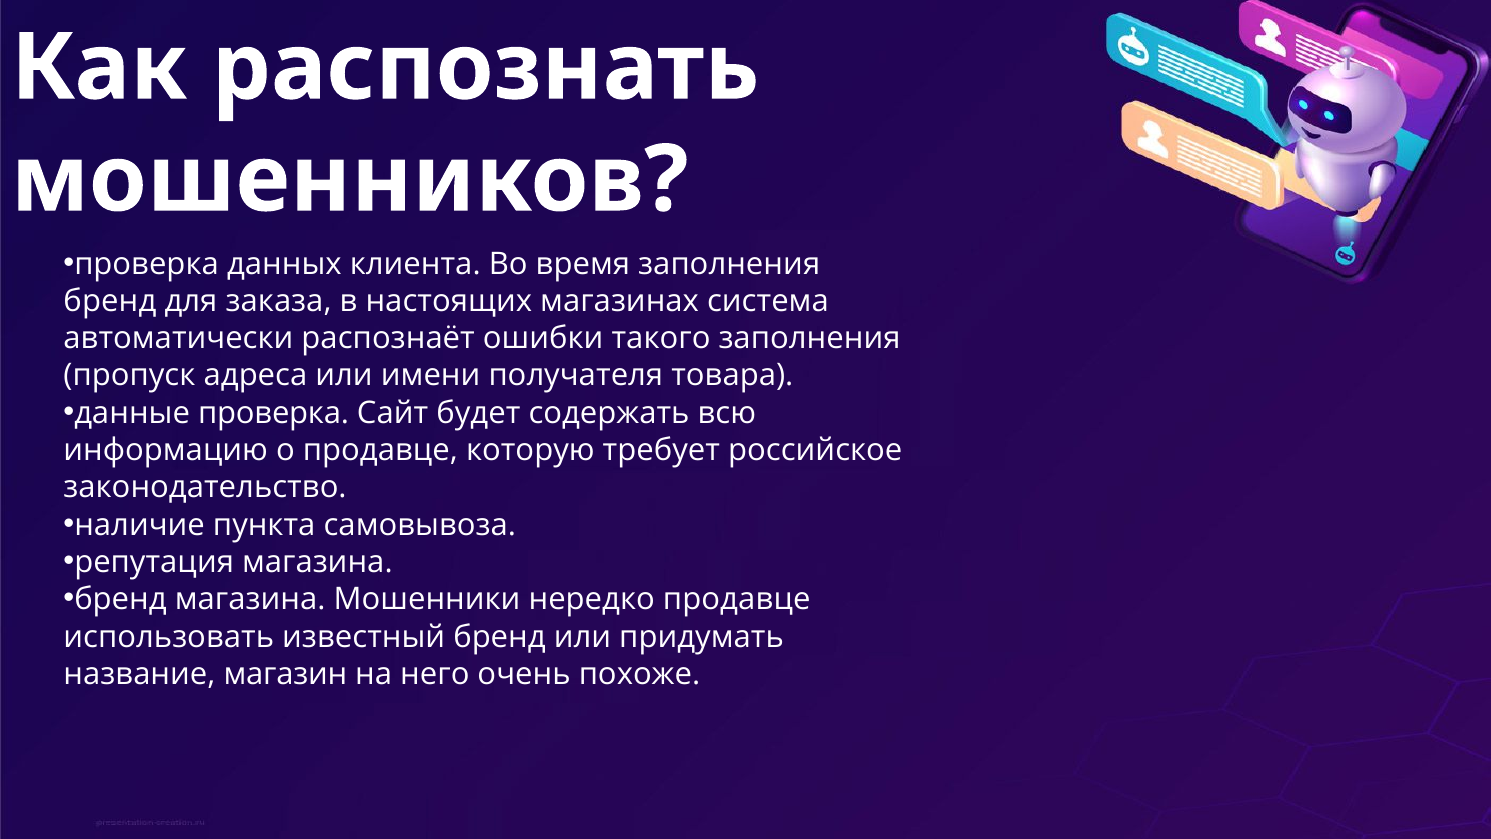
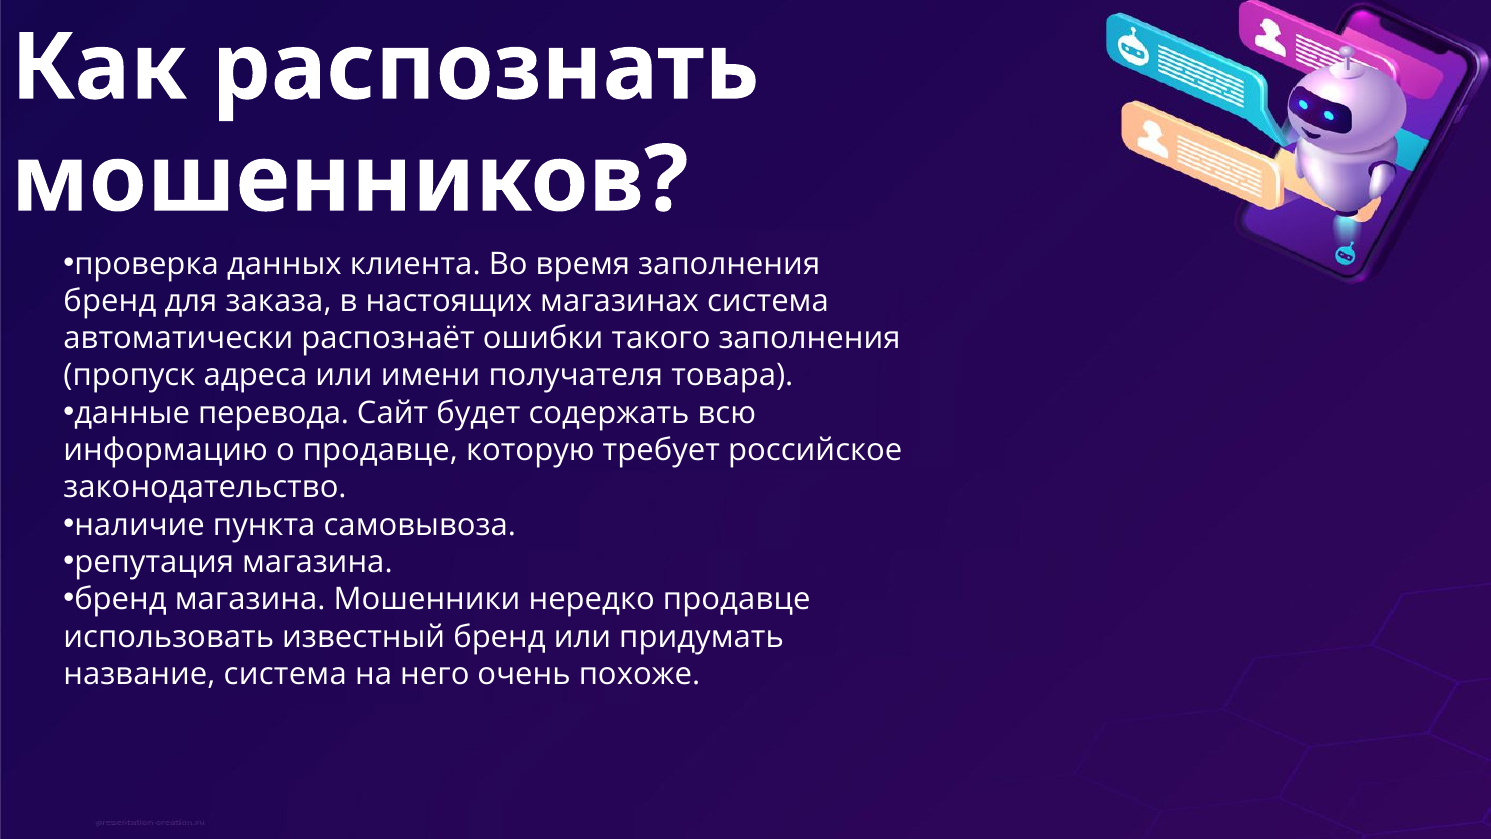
данные проверка: проверка -> перевода
название магазин: магазин -> система
